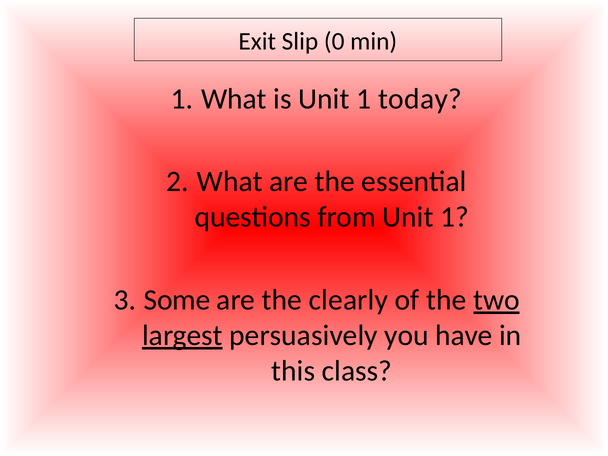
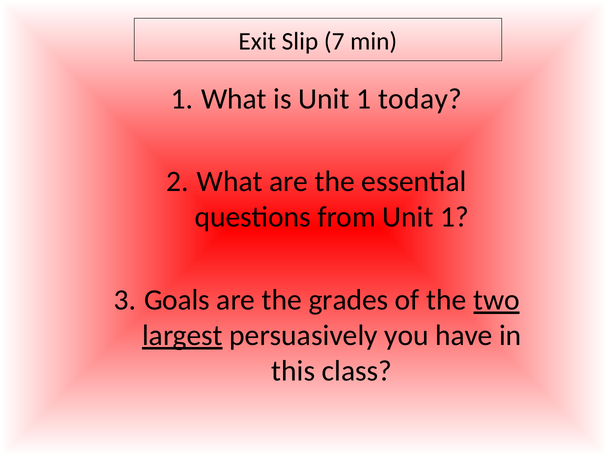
0: 0 -> 7
Some: Some -> Goals
clearly: clearly -> grades
